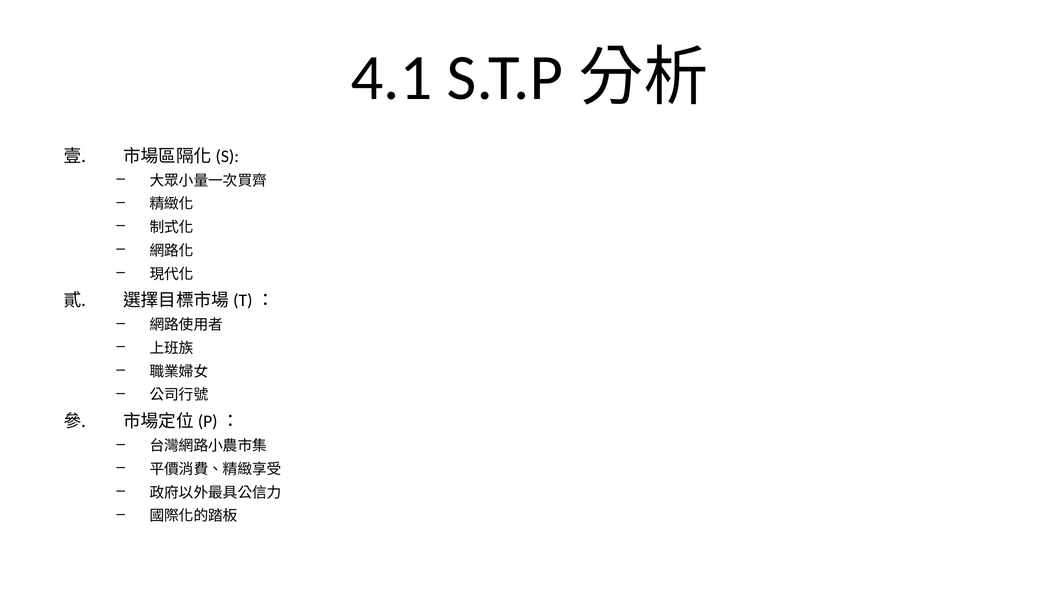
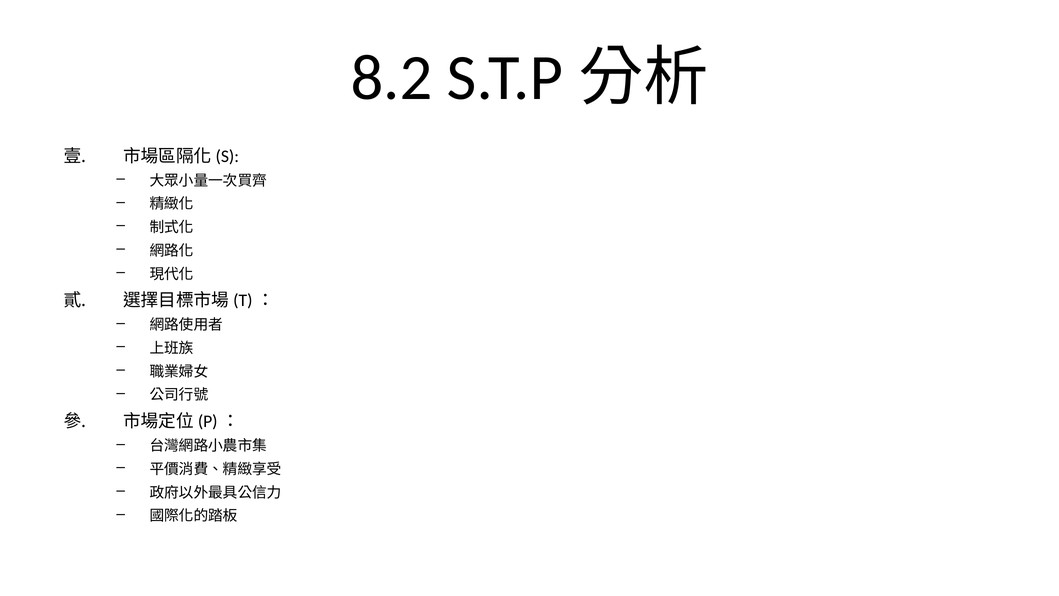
4.1: 4.1 -> 8.2
